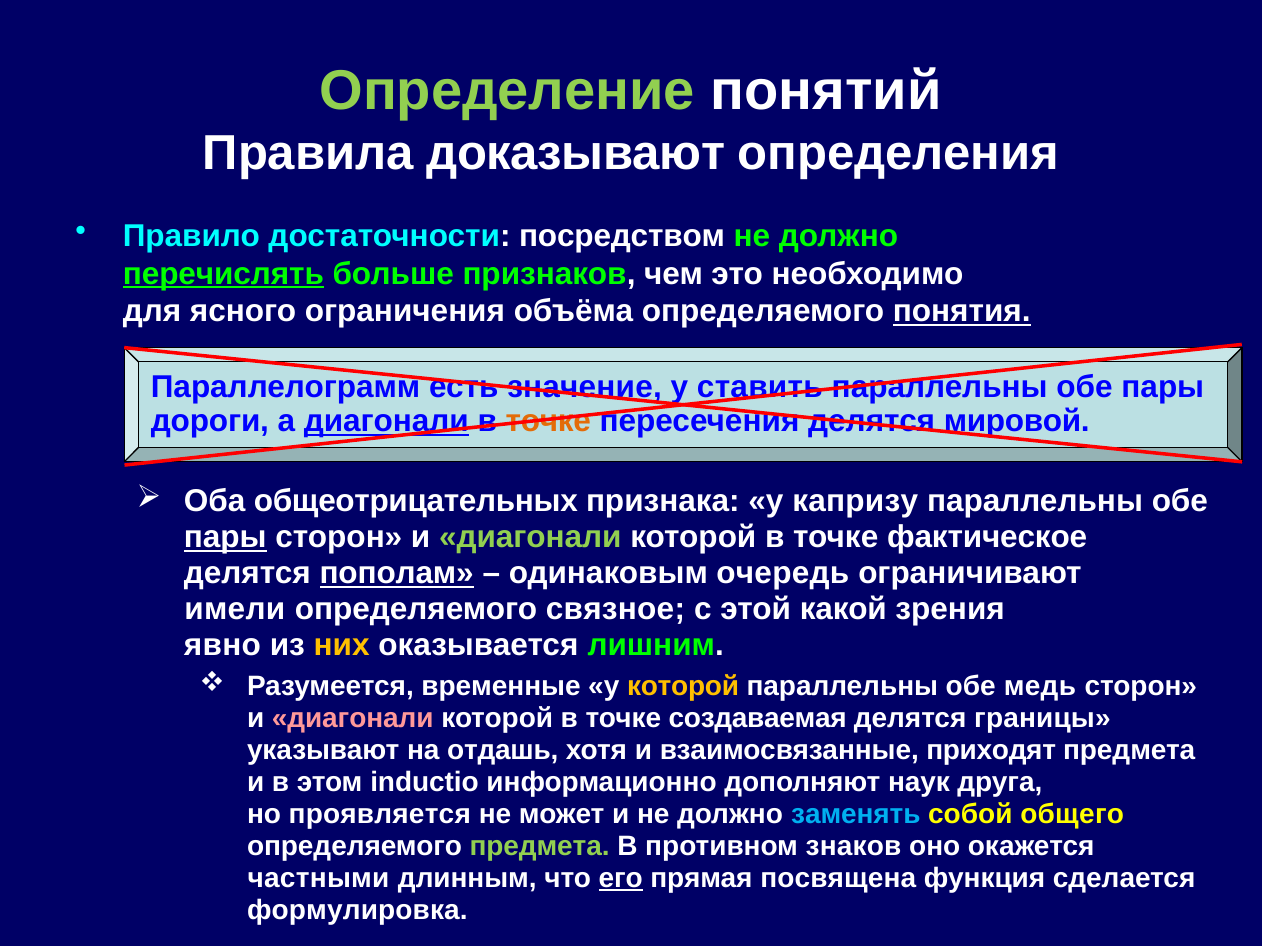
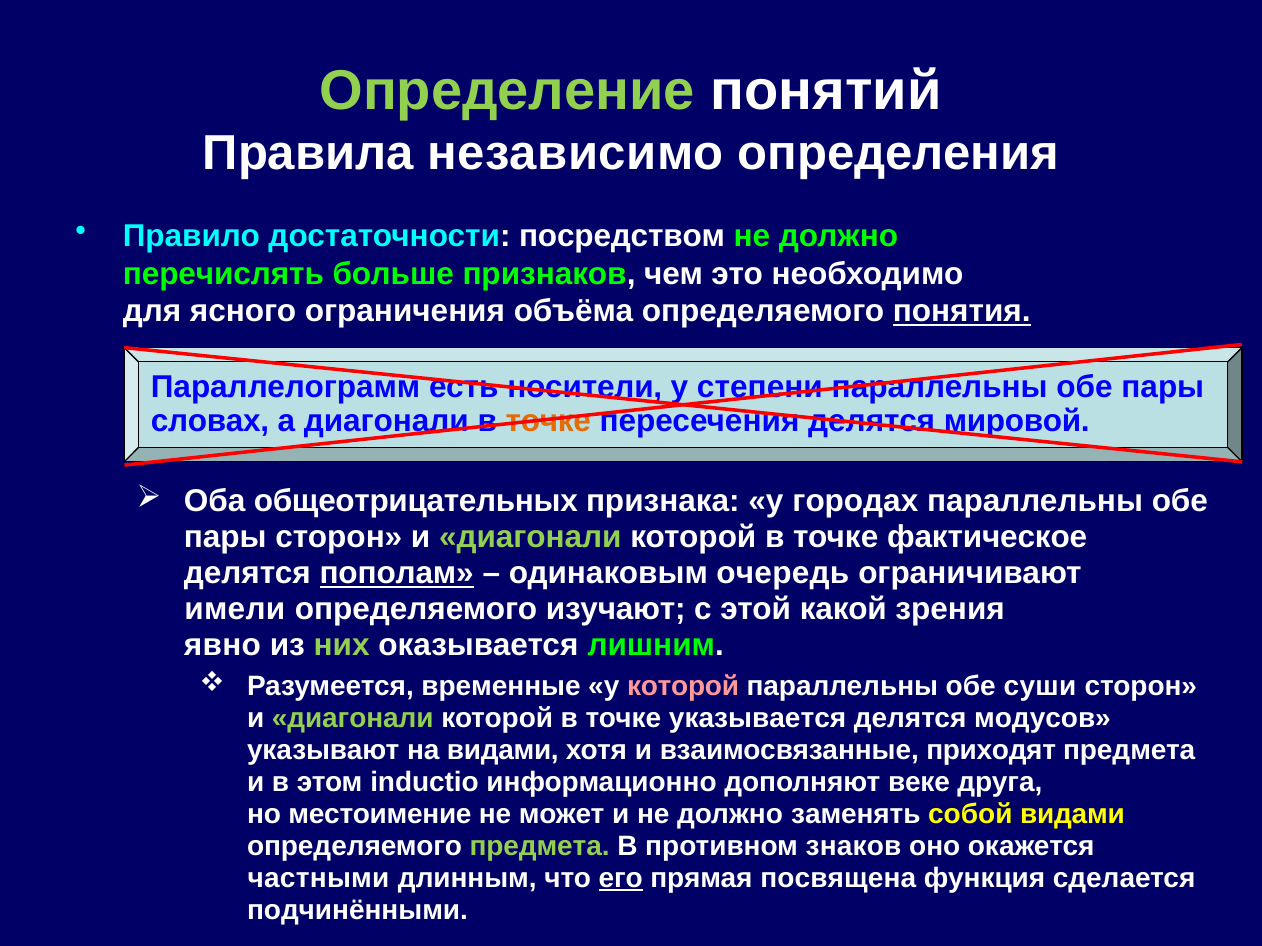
доказывают: доказывают -> независимо
перечислять underline: present -> none
значение: значение -> носители
ставить: ставить -> степени
дороги: дороги -> словах
диагонали at (386, 422) underline: present -> none
капризу: капризу -> городах
пары at (225, 537) underline: present -> none
связное: связное -> изучают
них colour: yellow -> light green
которой at (683, 687) colour: yellow -> pink
медь: медь -> суши
диагонали at (353, 719) colour: pink -> light green
создаваемая: создаваемая -> указывается
границы: границы -> модусов
на отдашь: отдашь -> видами
наук: наук -> веке
проявляется: проявляется -> местоимение
заменять colour: light blue -> white
собой общего: общего -> видами
формулировка: формулировка -> подчинёнными
